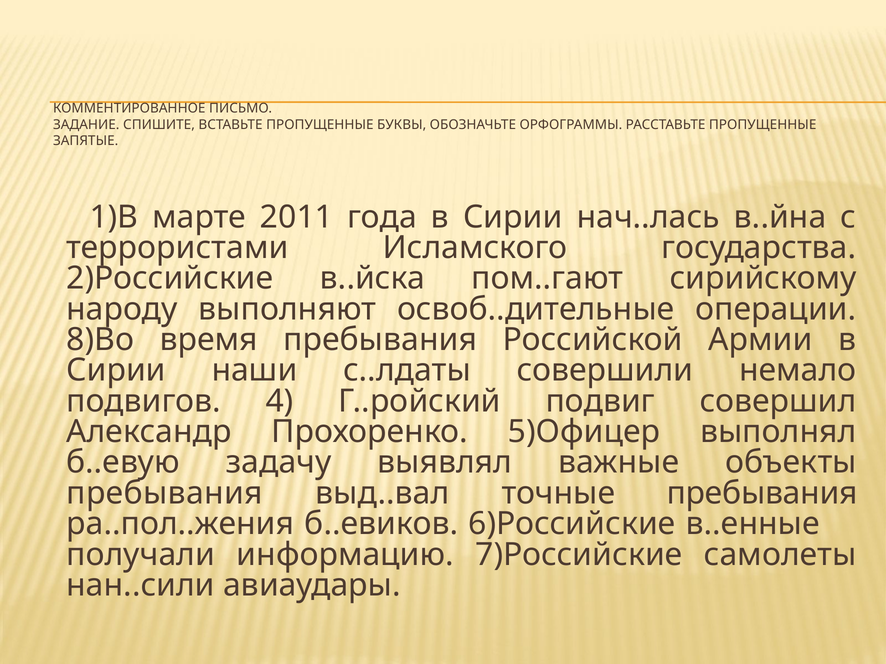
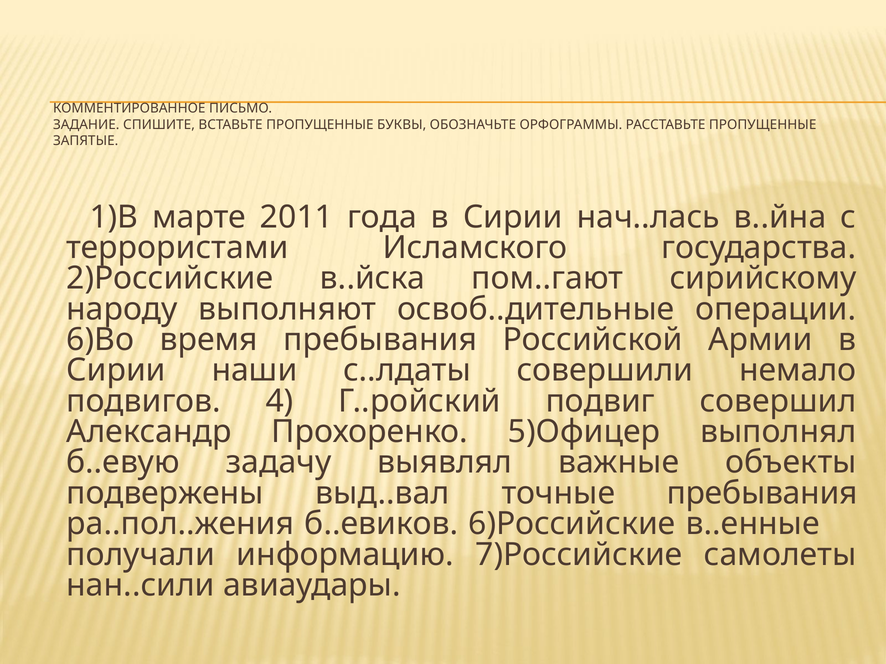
8)Во: 8)Во -> 6)Во
пребывания at (165, 493): пребывания -> подвержены
